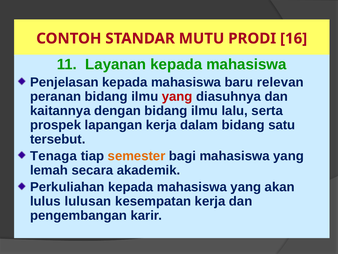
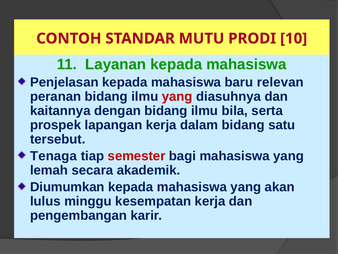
16: 16 -> 10
lalu: lalu -> bila
semester colour: orange -> red
Perkuliahan: Perkuliahan -> Diumumkan
lulusan: lulusan -> minggu
